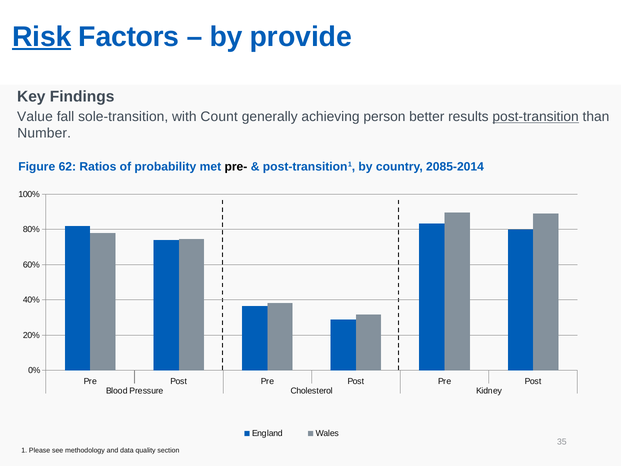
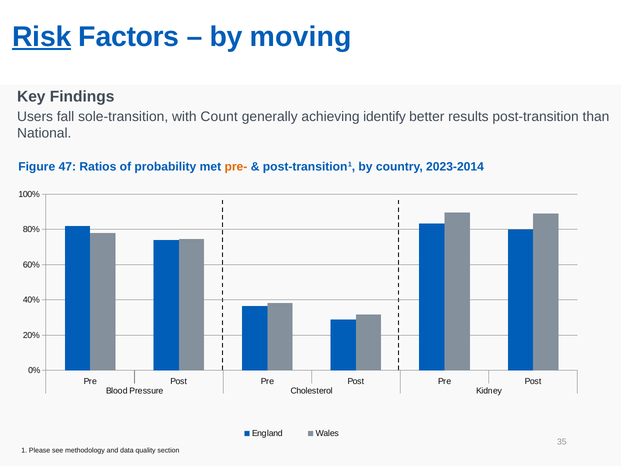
provide: provide -> moving
Value: Value -> Users
person: person -> identify
post-transition underline: present -> none
Number: Number -> National
62: 62 -> 47
pre- colour: black -> orange
2085-2014: 2085-2014 -> 2023-2014
